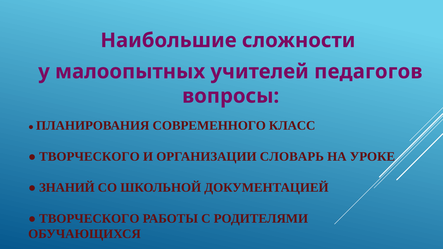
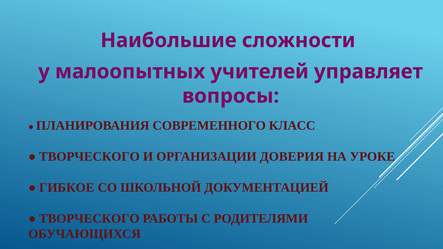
педагогов: педагогов -> управляет
СЛОВАРЬ: СЛОВАРЬ -> ДОВЕРИЯ
ЗНАНИЙ: ЗНАНИЙ -> ГИБКОЕ
